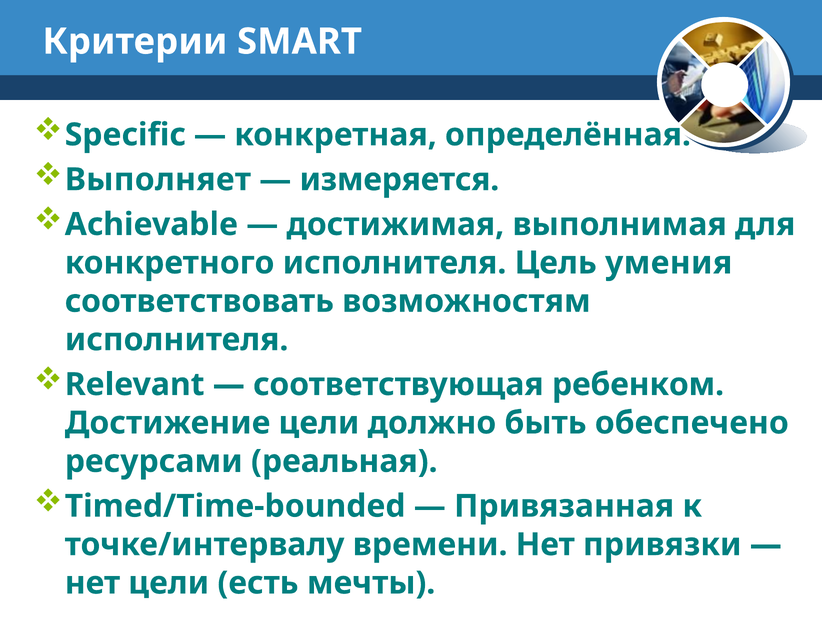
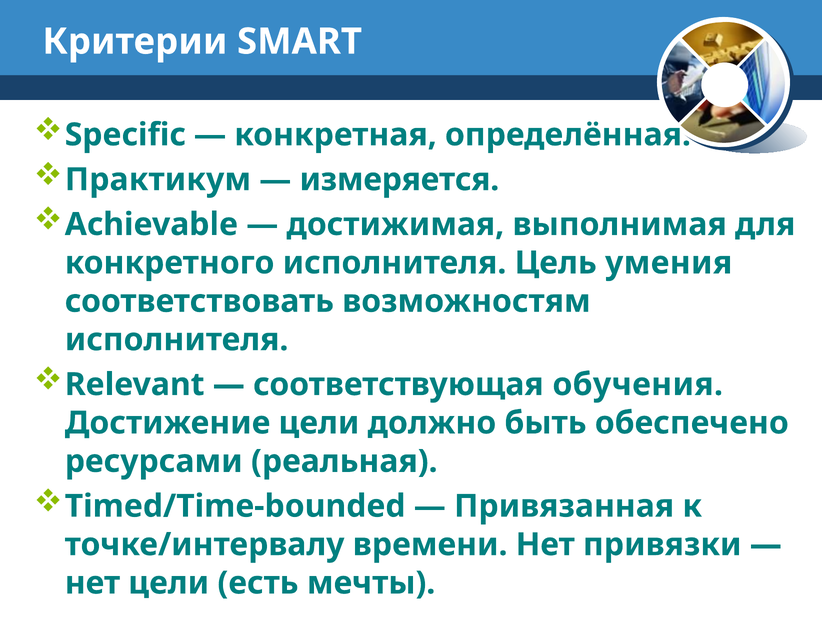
Выполняет: Выполняет -> Практикум
ребенком: ребенком -> обучения
